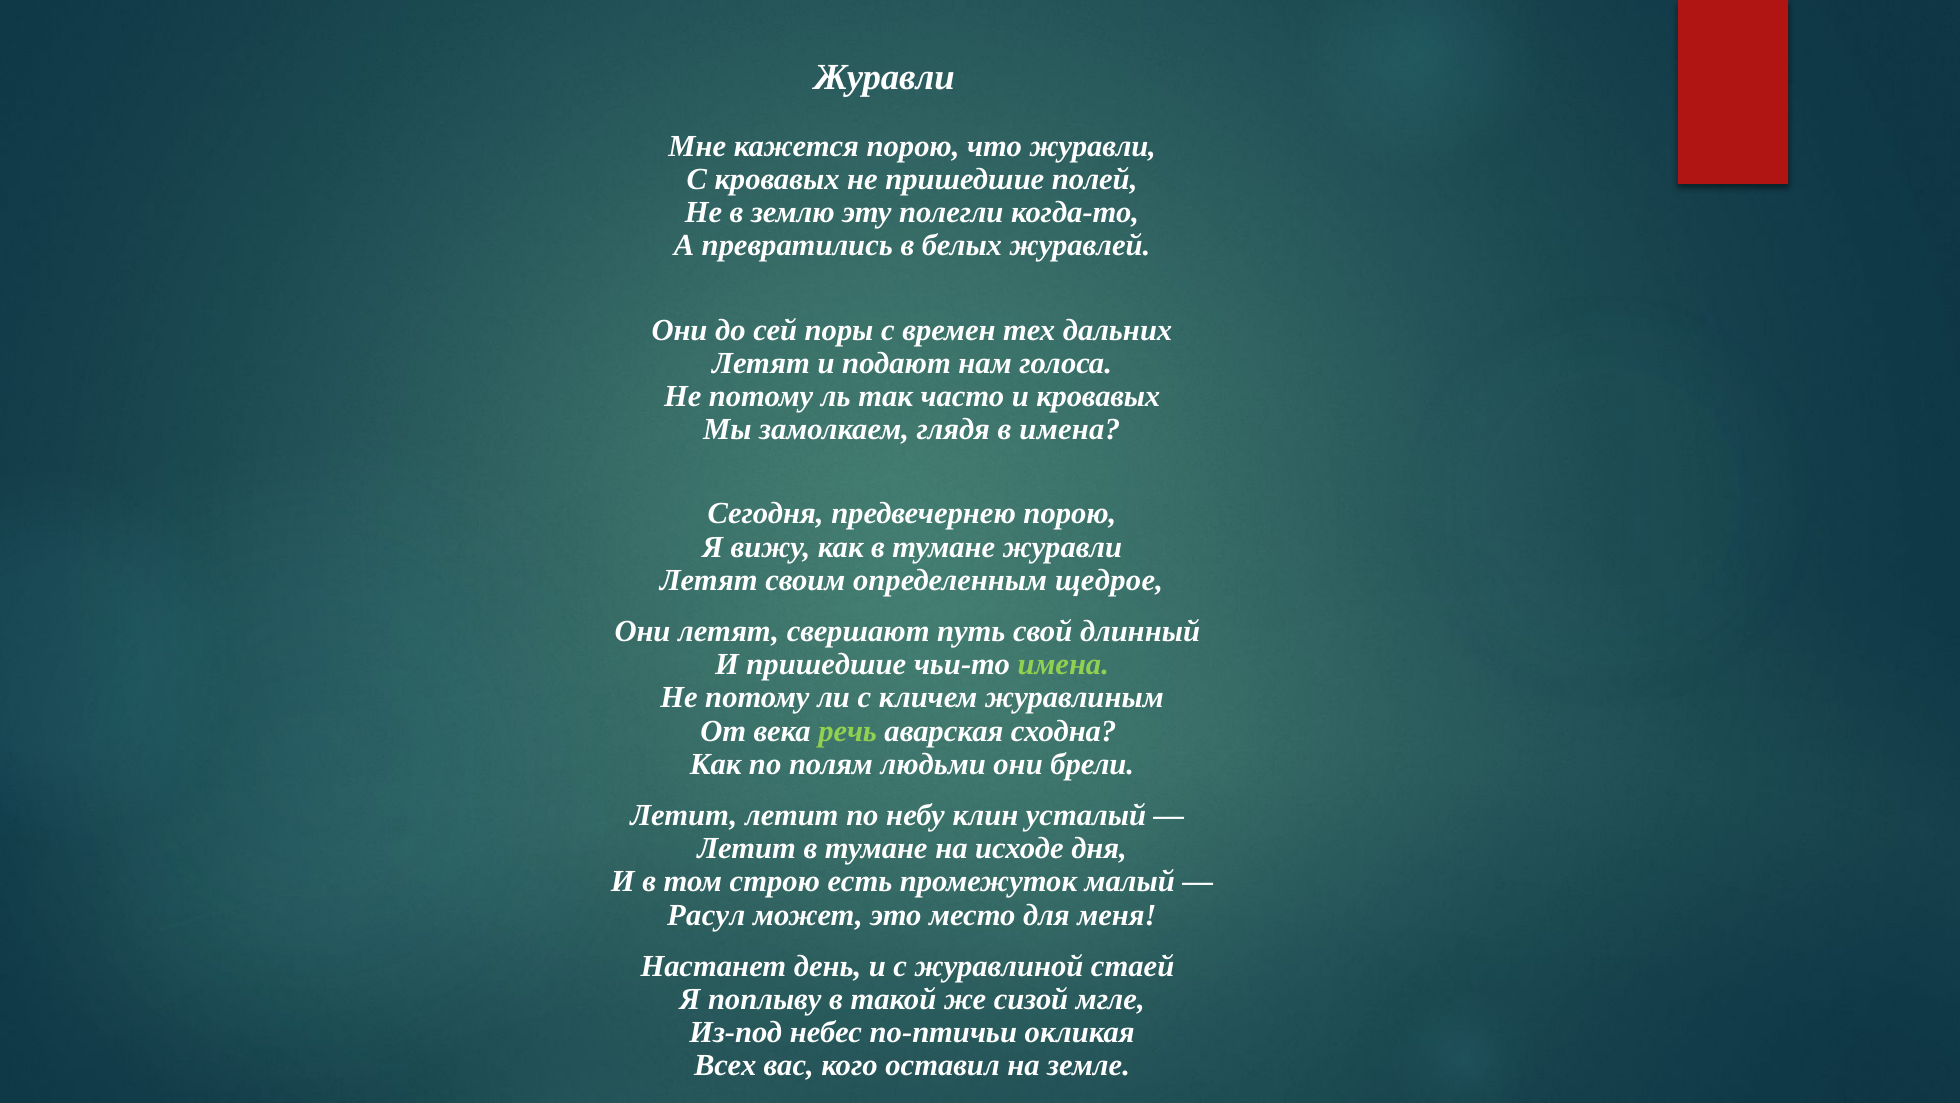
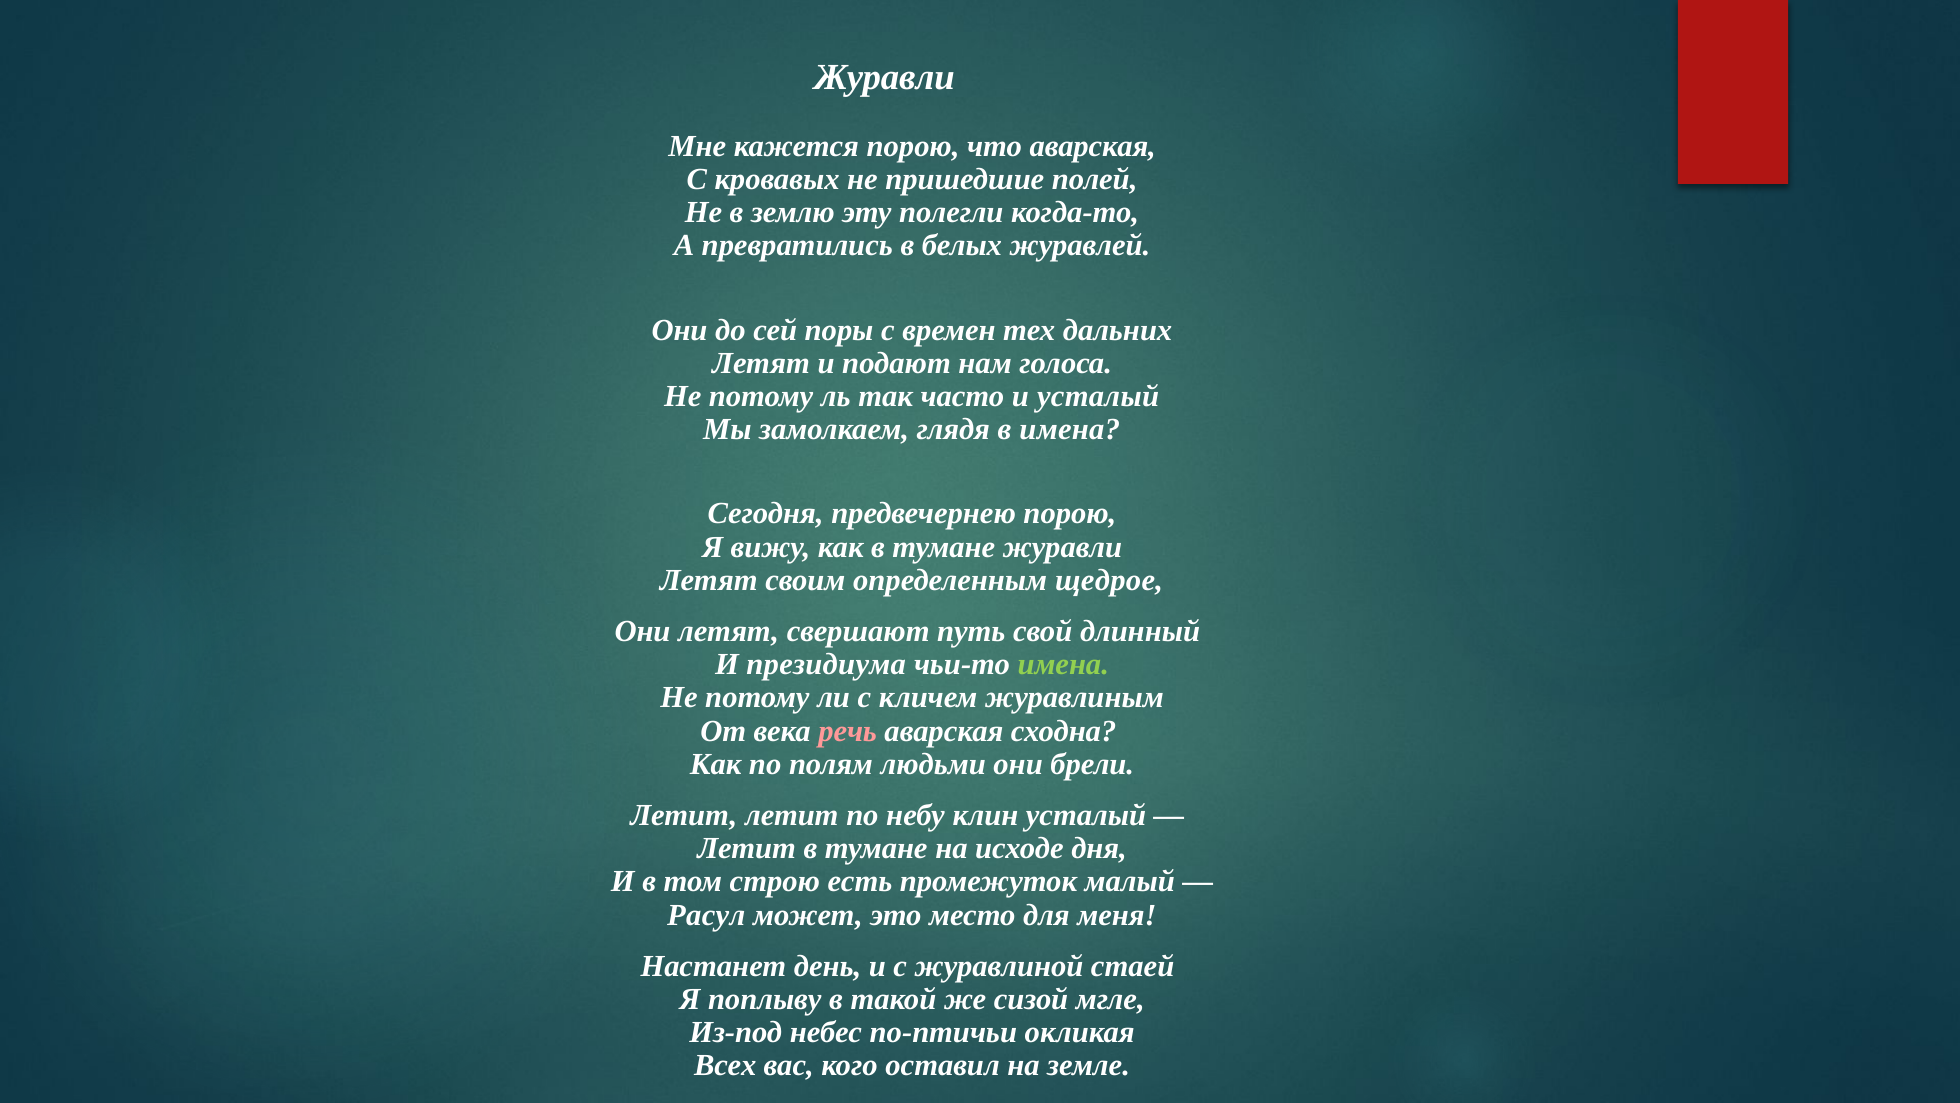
что журавли: журавли -> аварская
и кровавых: кровавых -> усталый
И пришедшие: пришедшие -> президиума
речь colour: light green -> pink
